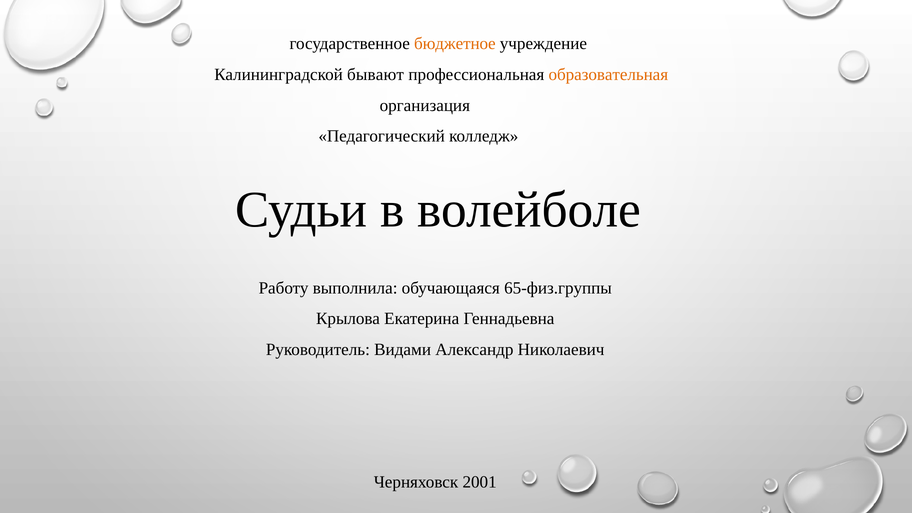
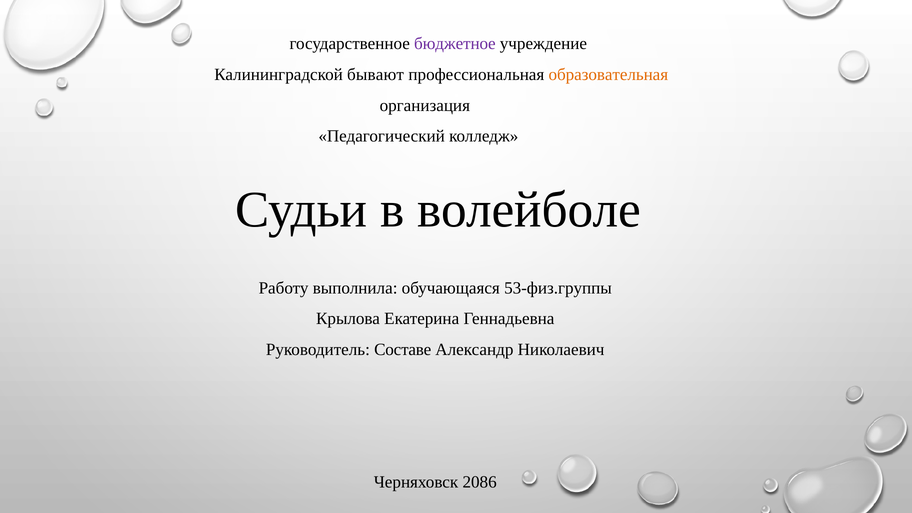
бюджетное colour: orange -> purple
65-физ.группы: 65-физ.группы -> 53-физ.группы
Видами: Видами -> Составе
2001: 2001 -> 2086
